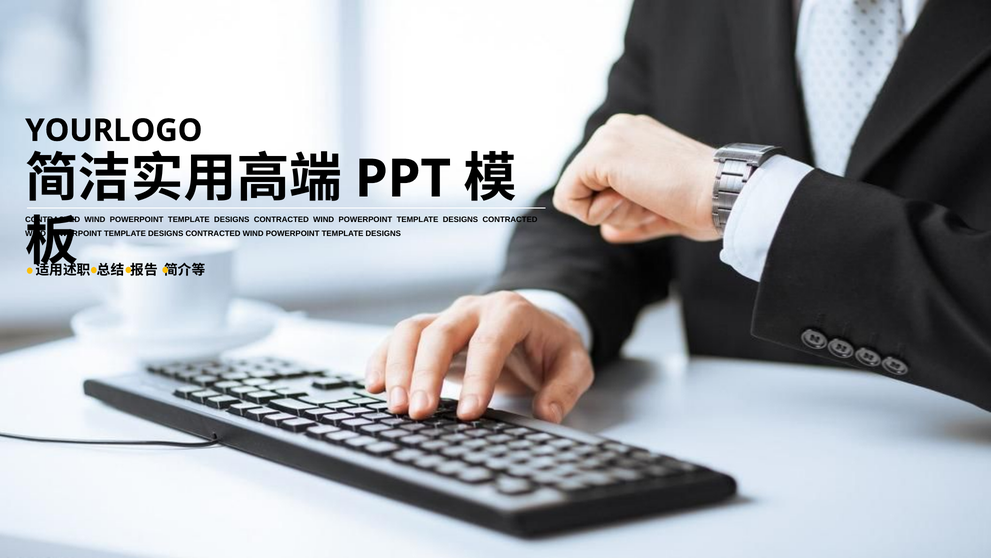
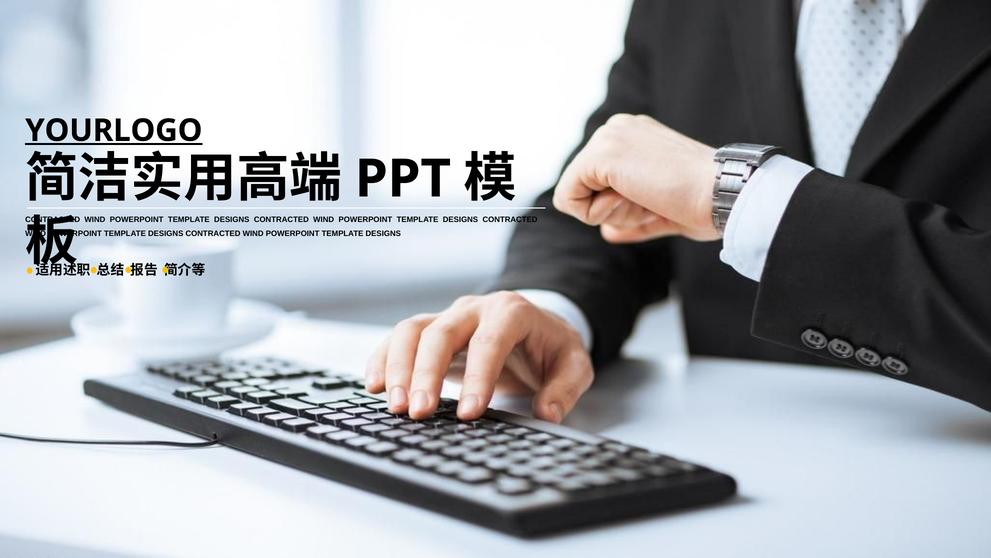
YOURLOGO underline: none -> present
